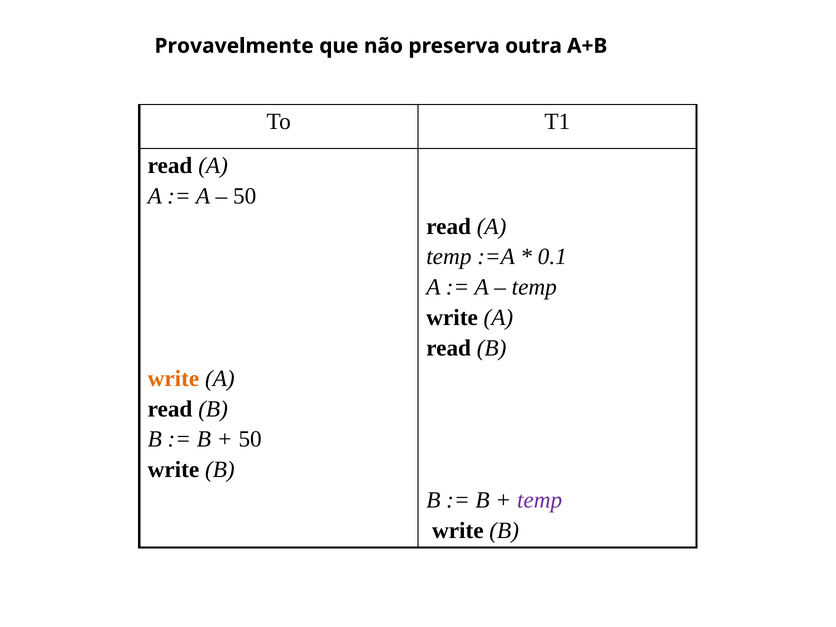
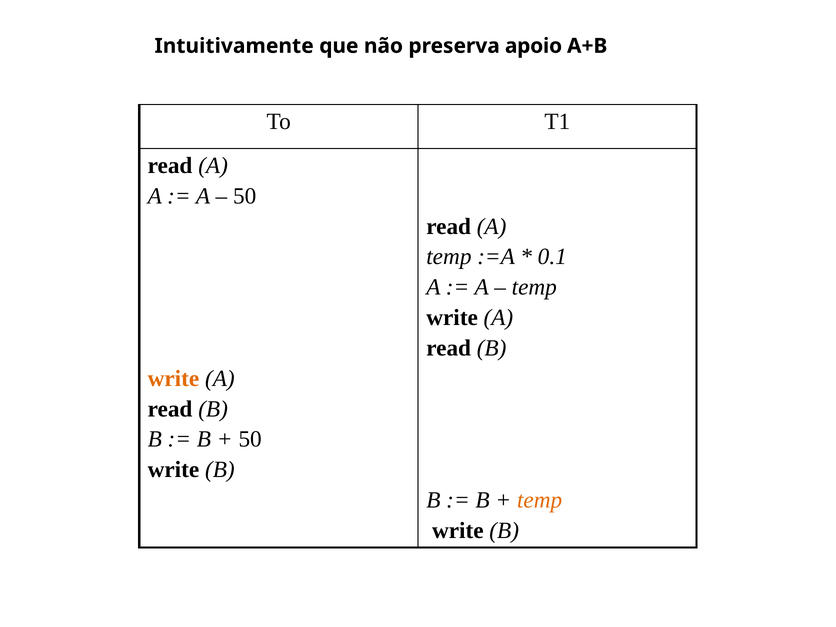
Provavelmente: Provavelmente -> Intuitivamente
outra: outra -> apoio
temp at (540, 500) colour: purple -> orange
